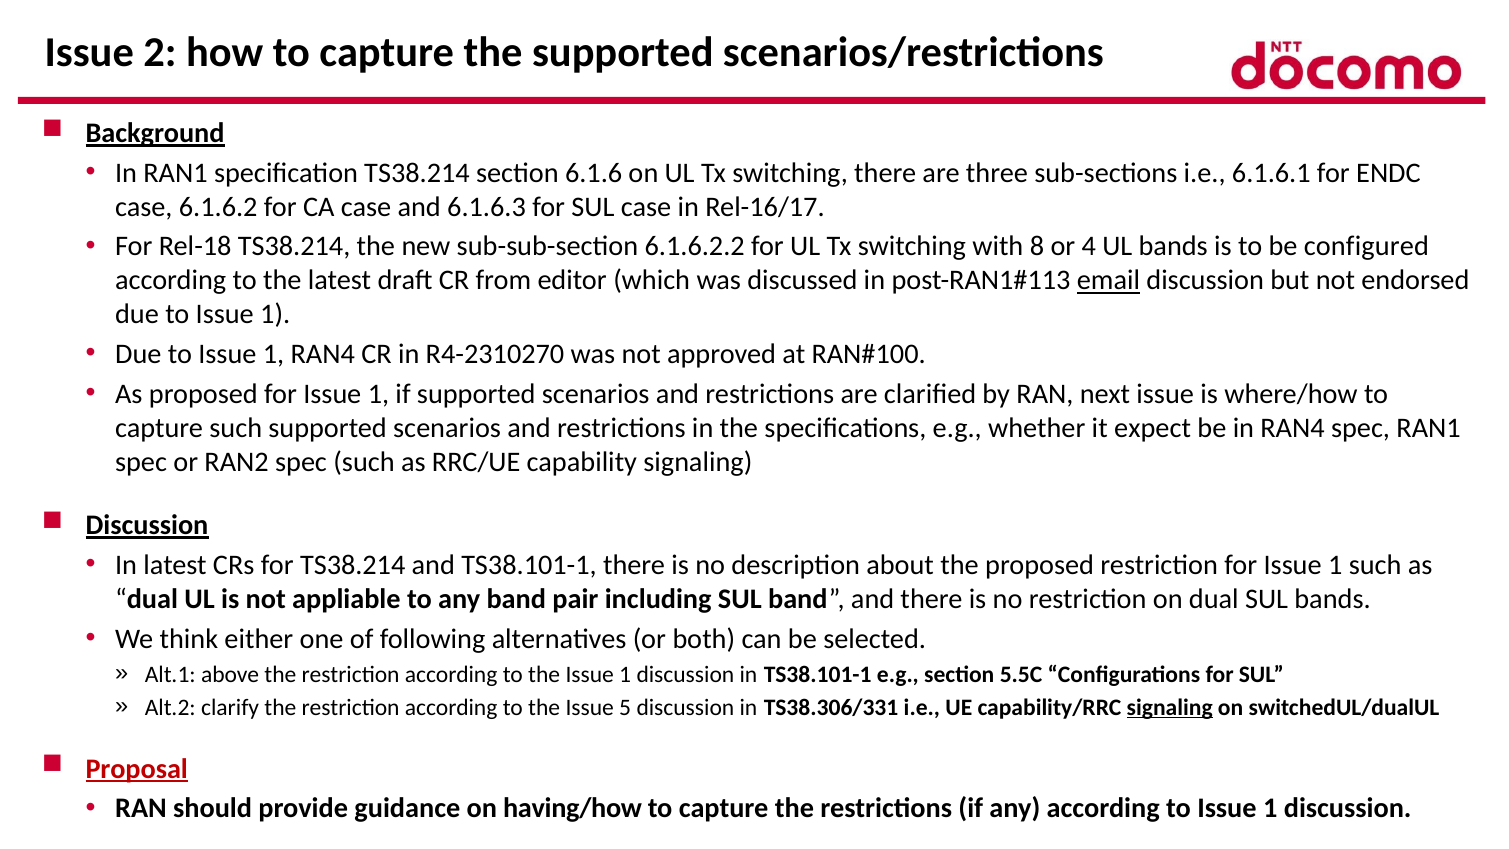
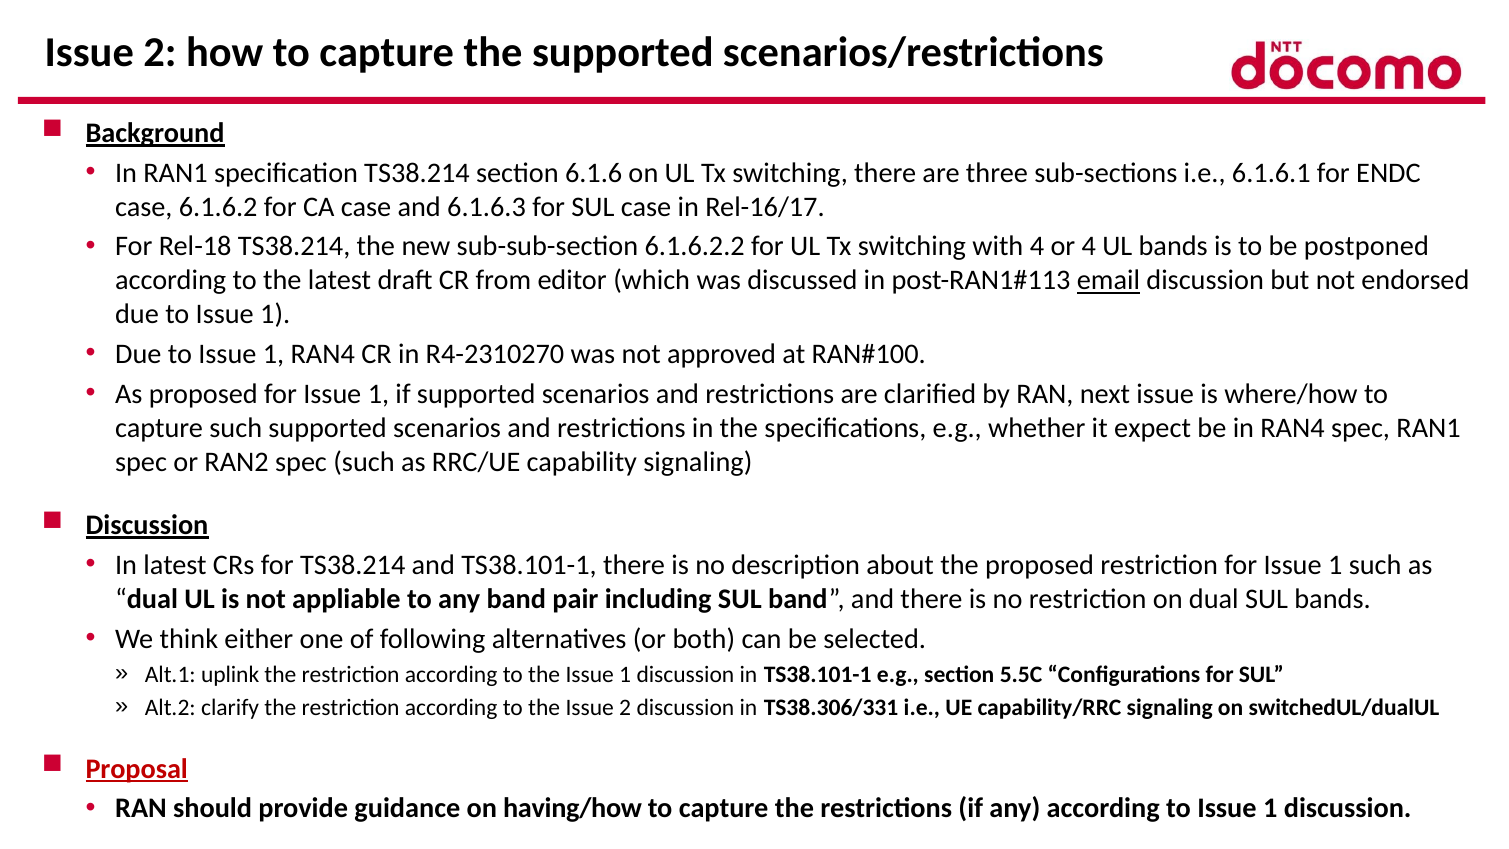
with 8: 8 -> 4
configured: configured -> postponed
above: above -> uplink
the Issue 5: 5 -> 2
signaling at (1170, 707) underline: present -> none
